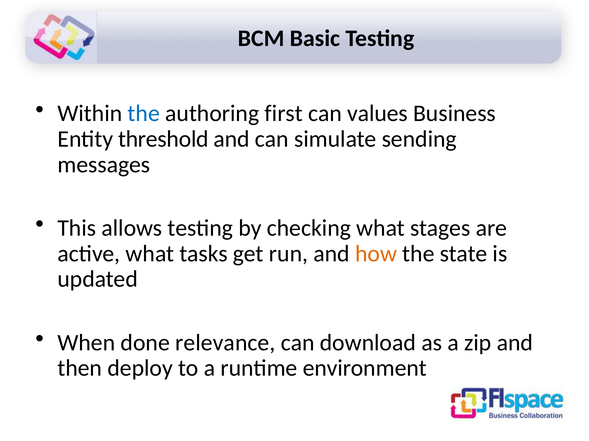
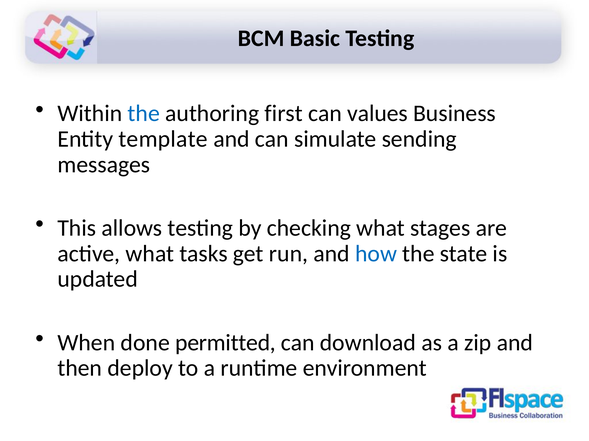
threshold: threshold -> template
how colour: orange -> blue
relevance: relevance -> permitted
